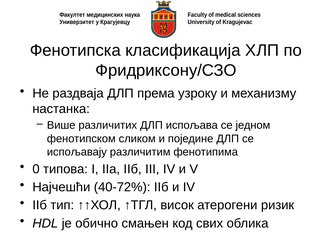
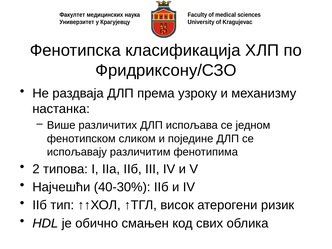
0: 0 -> 2
40-72%: 40-72% -> 40-30%
